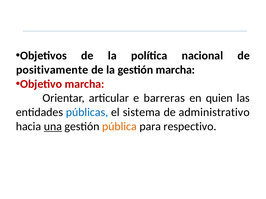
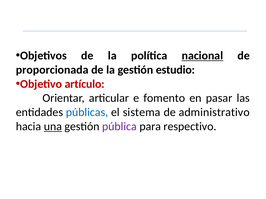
nacional underline: none -> present
positivamente: positivamente -> proporcionada
gestión marcha: marcha -> estudio
Objetivo marcha: marcha -> artículo
barreras: barreras -> fomento
quien: quien -> pasar
pública colour: orange -> purple
